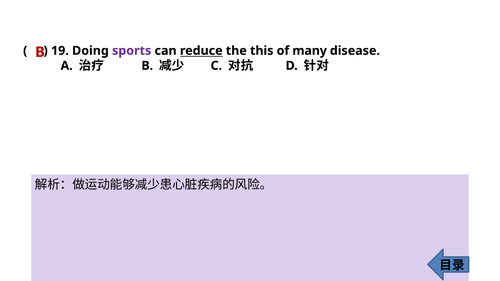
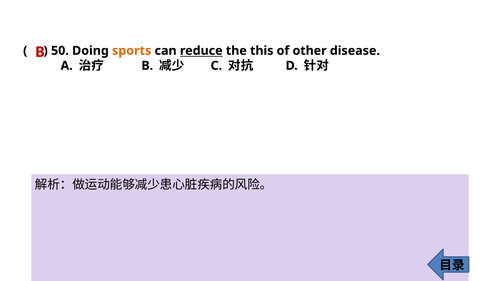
19: 19 -> 50
sports colour: purple -> orange
many: many -> other
